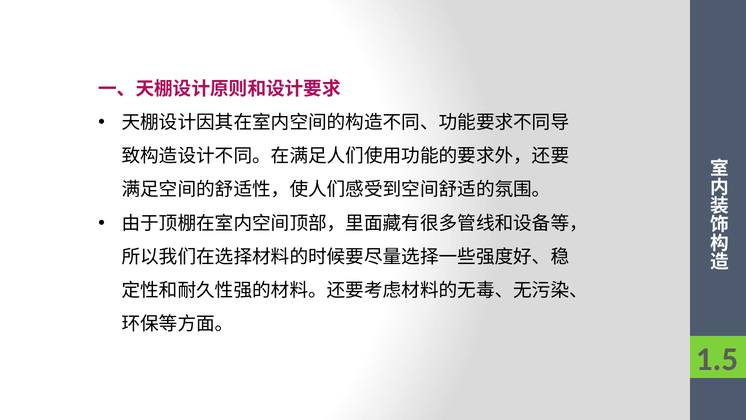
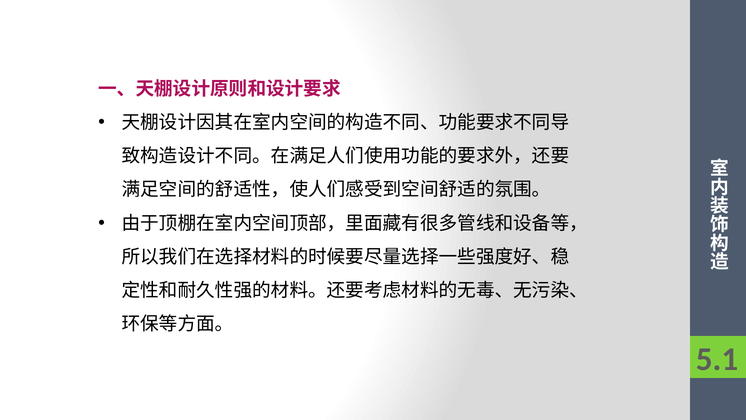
1.5: 1.5 -> 5.1
